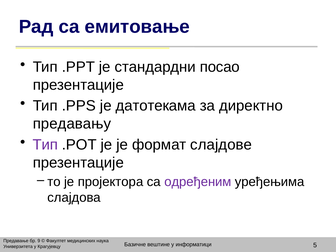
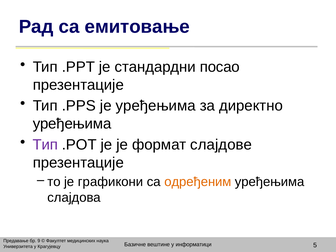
је датотекама: датотекама -> уређењима
предавању at (72, 124): предавању -> уређењима
пројектора: пројектора -> графикони
одређеним colour: purple -> orange
